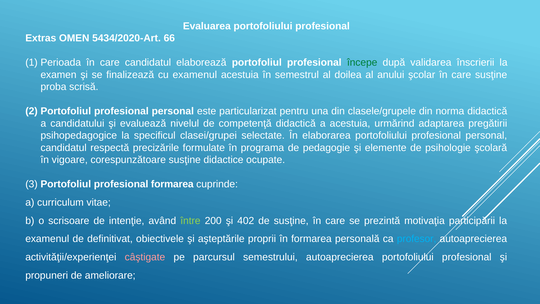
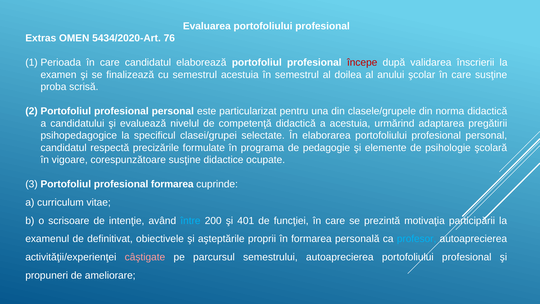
66: 66 -> 76
începe colour: green -> red
cu examenul: examenul -> semestrul
între colour: light green -> light blue
402: 402 -> 401
de susţine: susţine -> funcţiei
